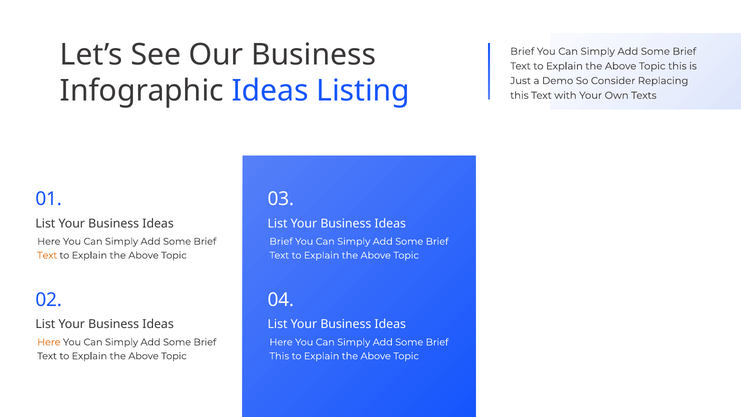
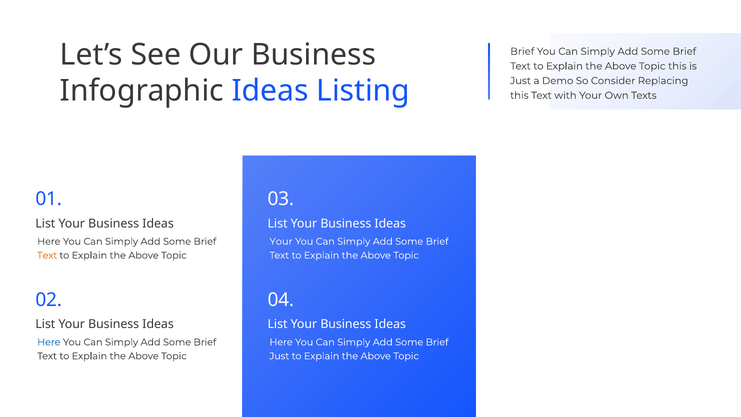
Brief at (281, 241): Brief -> Your
Here at (49, 342) colour: orange -> blue
This at (279, 356): This -> Just
